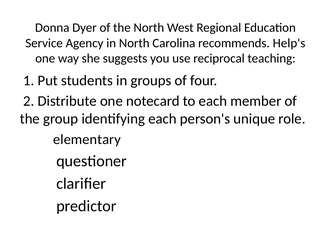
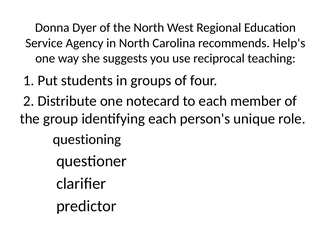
elementary: elementary -> questioning
